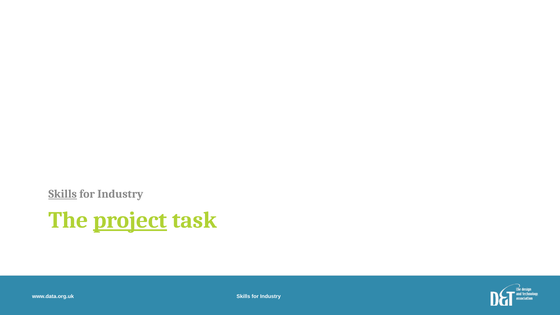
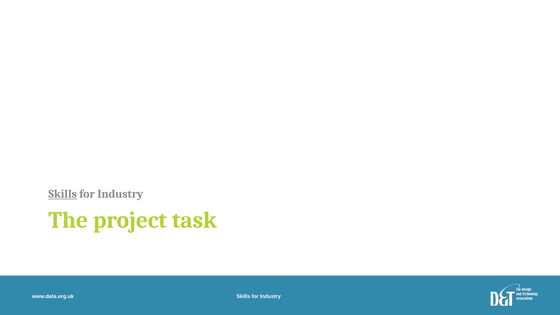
project underline: present -> none
